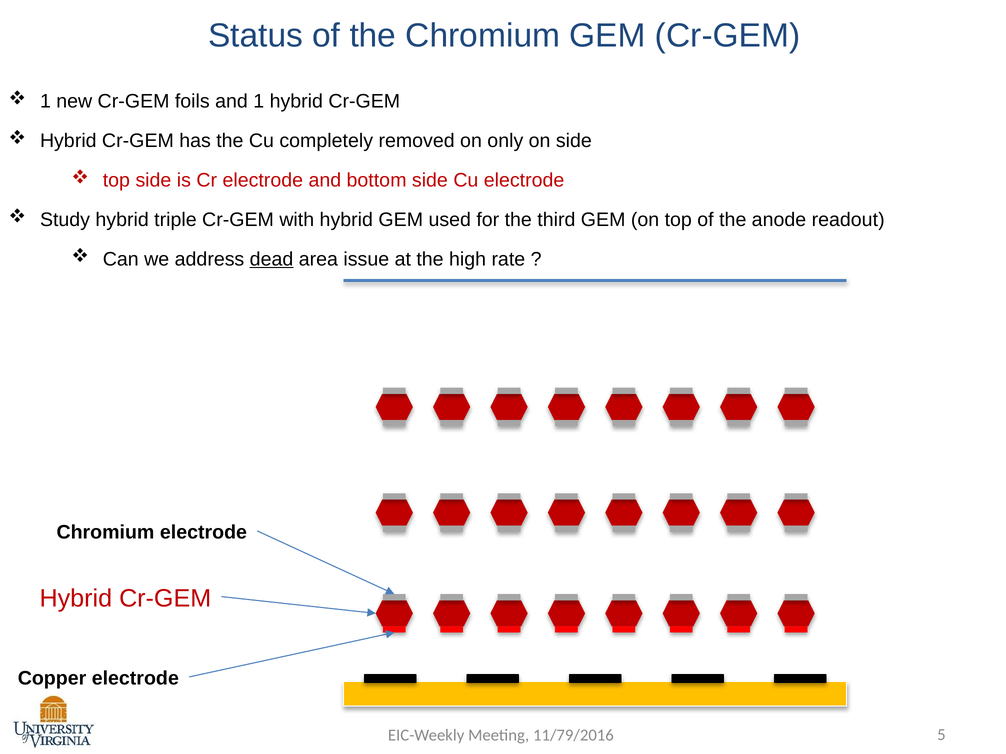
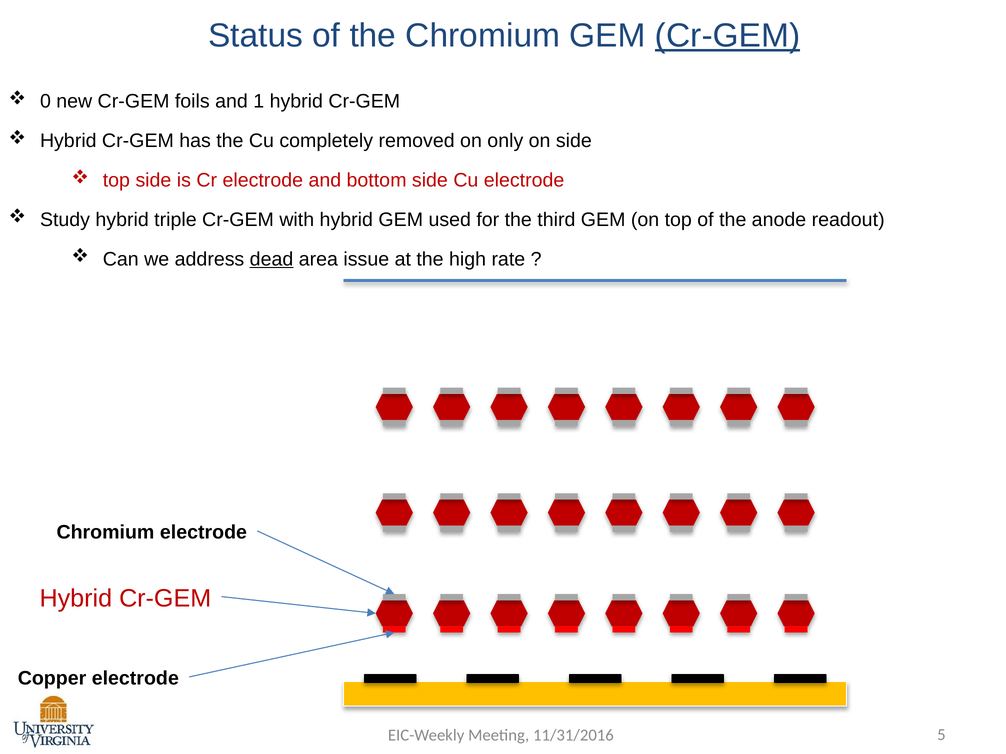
Cr-GEM at (728, 36) underline: none -> present
1 at (45, 102): 1 -> 0
11/79/2016: 11/79/2016 -> 11/31/2016
